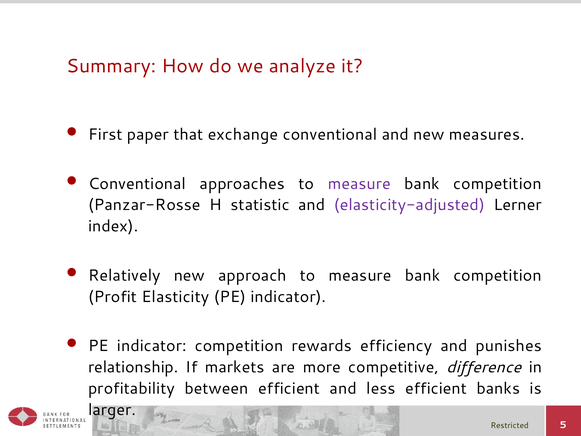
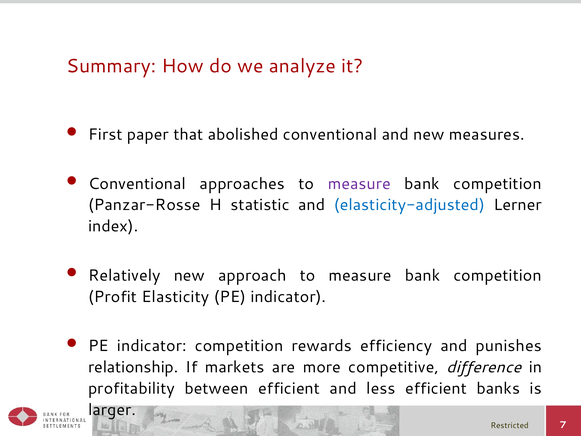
exchange: exchange -> abolished
elasticity-adjusted colour: purple -> blue
5: 5 -> 7
